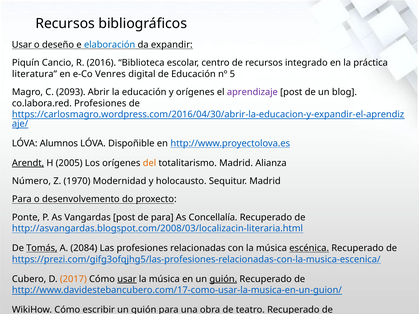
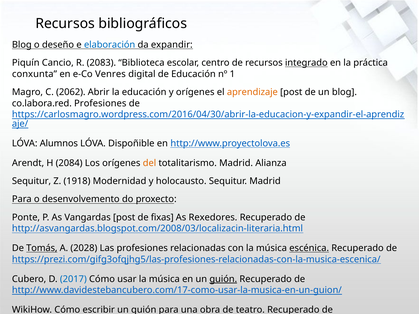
Usar at (22, 45): Usar -> Blog
2016: 2016 -> 2083
integrado underline: none -> present
literatura: literatura -> conxunta
5: 5 -> 1
2093: 2093 -> 2062
aprendizaje colour: purple -> orange
Arendt underline: present -> none
2005: 2005 -> 2084
Número at (31, 181): Número -> Sequitur
1970: 1970 -> 1918
de para: para -> fixas
Concellalía: Concellalía -> Rexedores
2084: 2084 -> 2028
2017 colour: orange -> blue
usar at (127, 279) underline: present -> none
